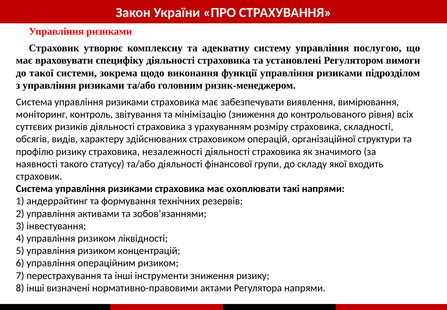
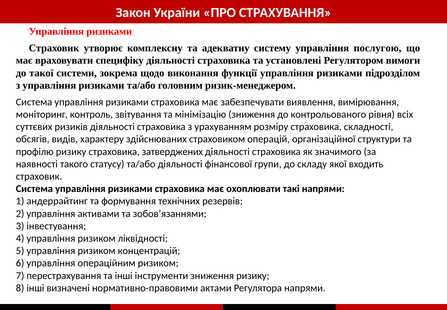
незалежності: незалежності -> затверджених
